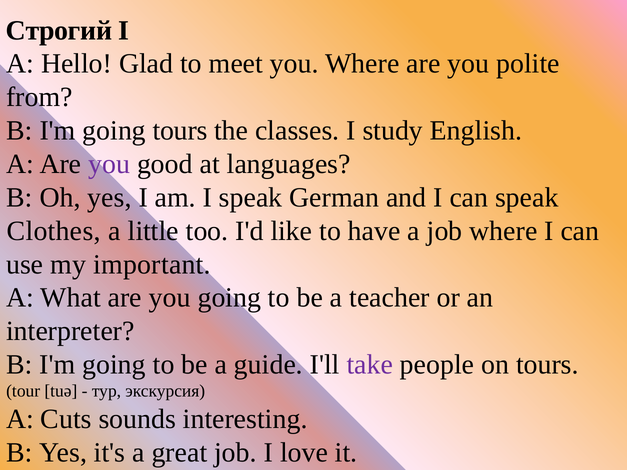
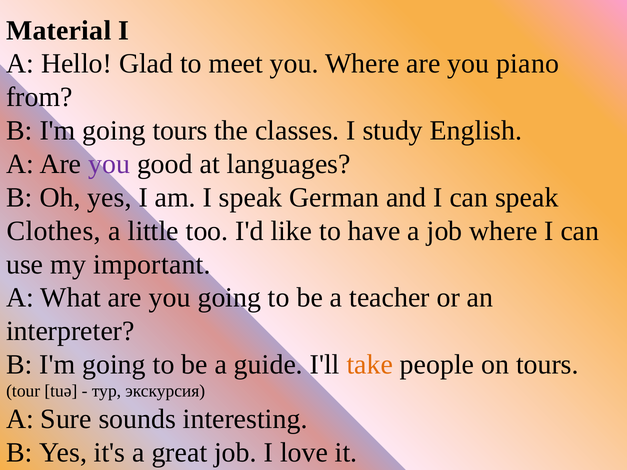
Строгий: Строгий -> Material
polite: polite -> piano
take colour: purple -> orange
Cuts: Cuts -> Sure
